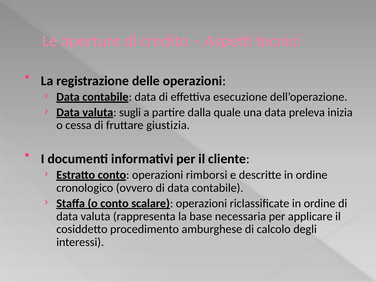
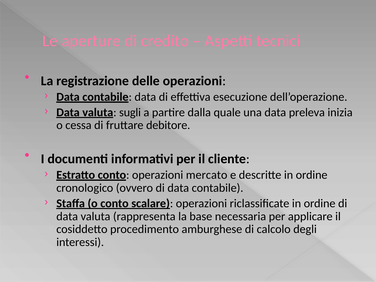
giustizia: giustizia -> debitore
rimborsi: rimborsi -> mercato
